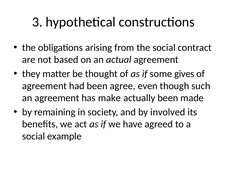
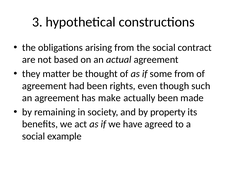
some gives: gives -> from
agree: agree -> rights
involved: involved -> property
